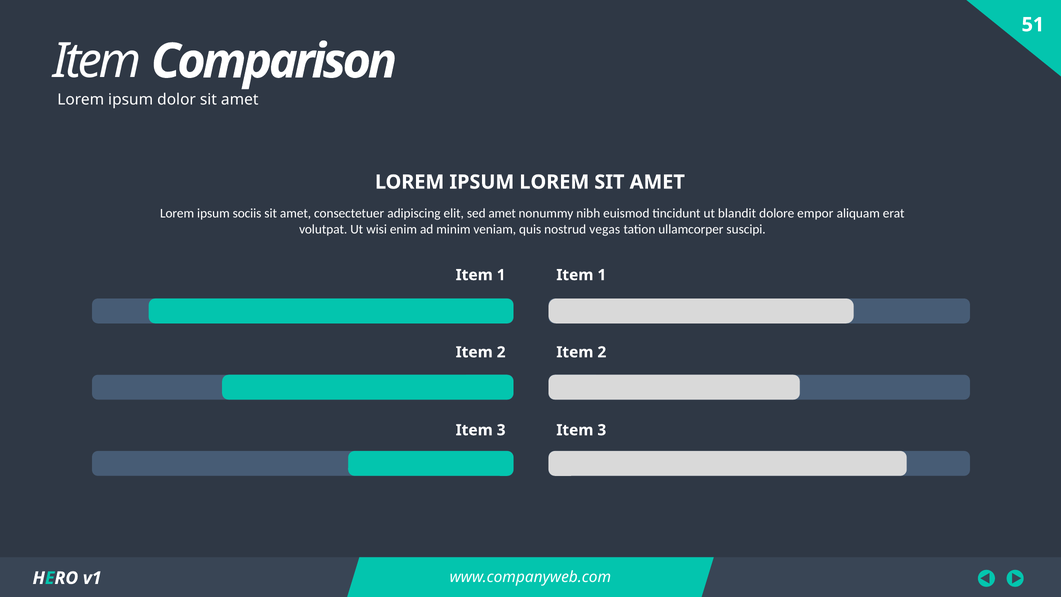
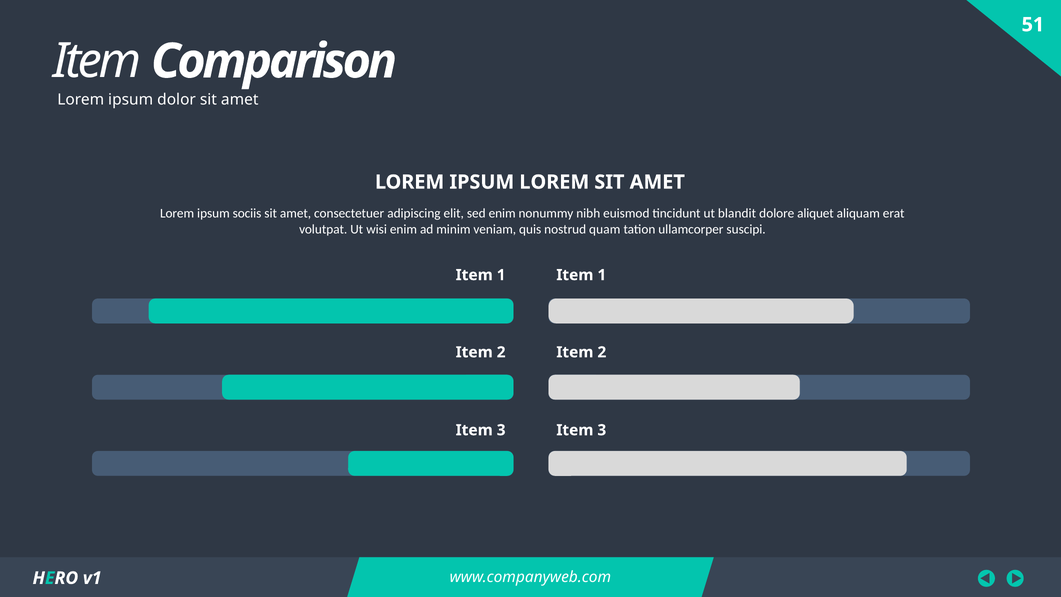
sed amet: amet -> enim
empor: empor -> aliquet
vegas: vegas -> quam
